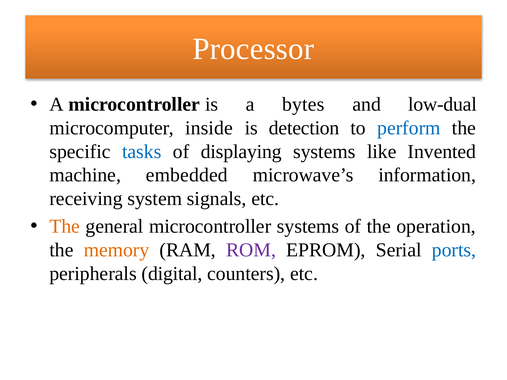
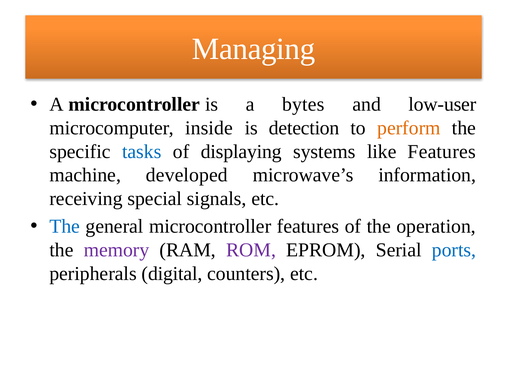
Processor: Processor -> Managing
low-dual: low-dual -> low-user
perform colour: blue -> orange
like Invented: Invented -> Features
embedded: embedded -> developed
system: system -> special
The at (65, 226) colour: orange -> blue
microcontroller systems: systems -> features
memory colour: orange -> purple
